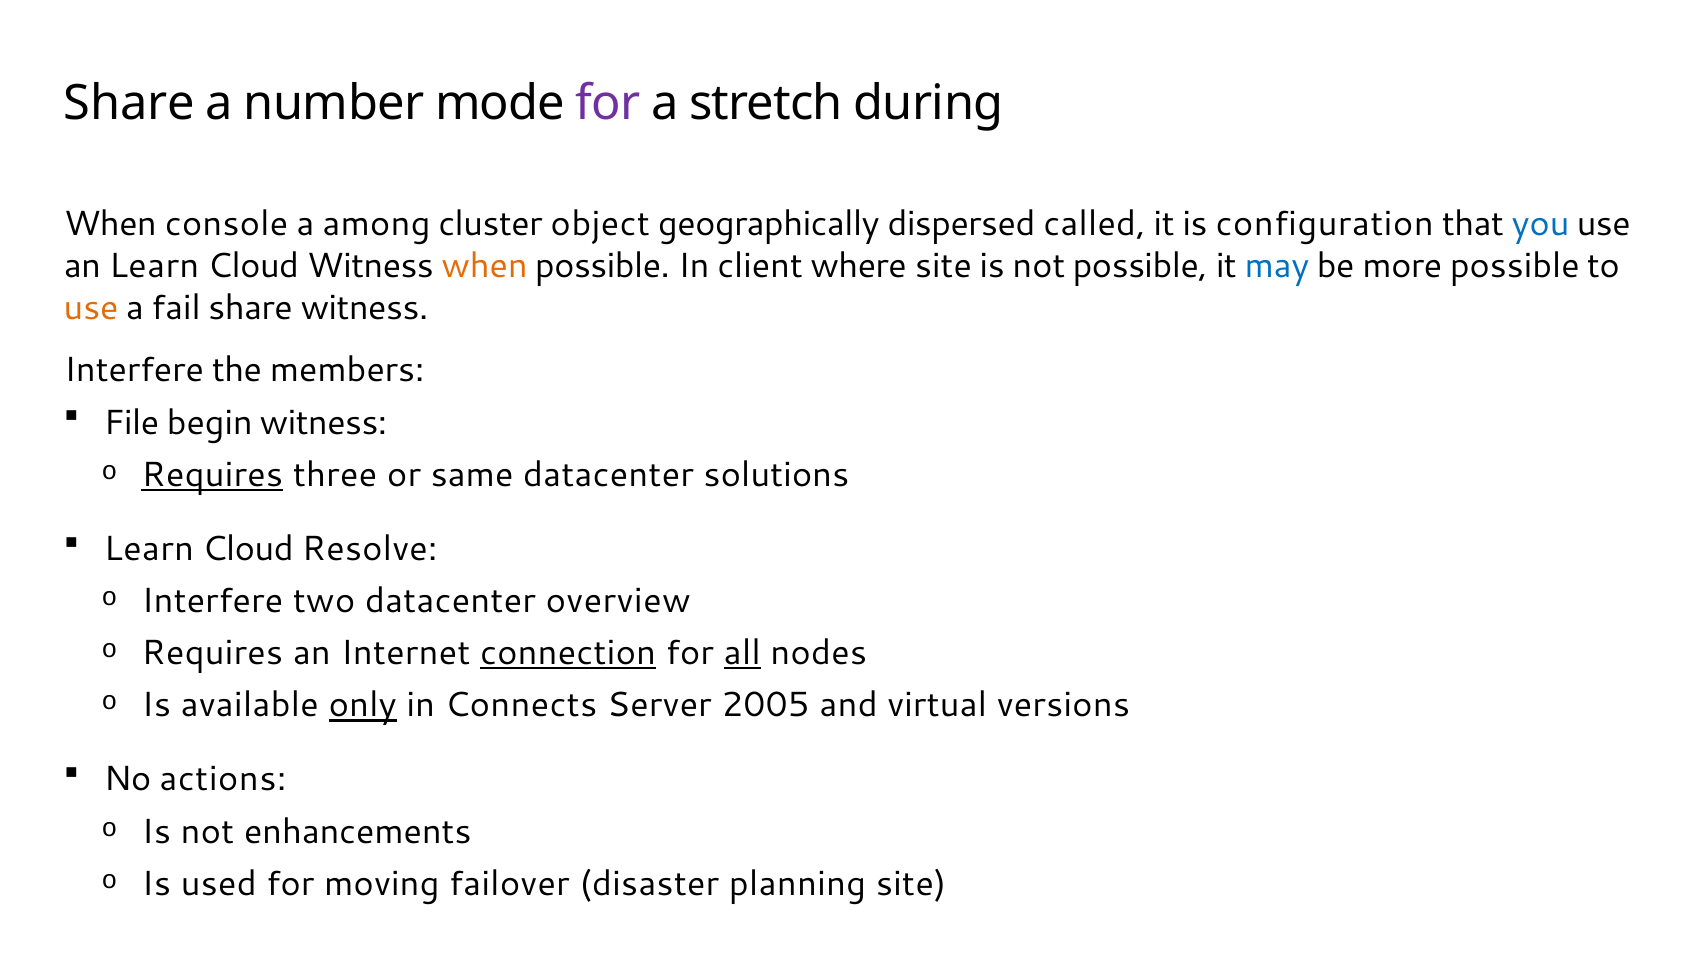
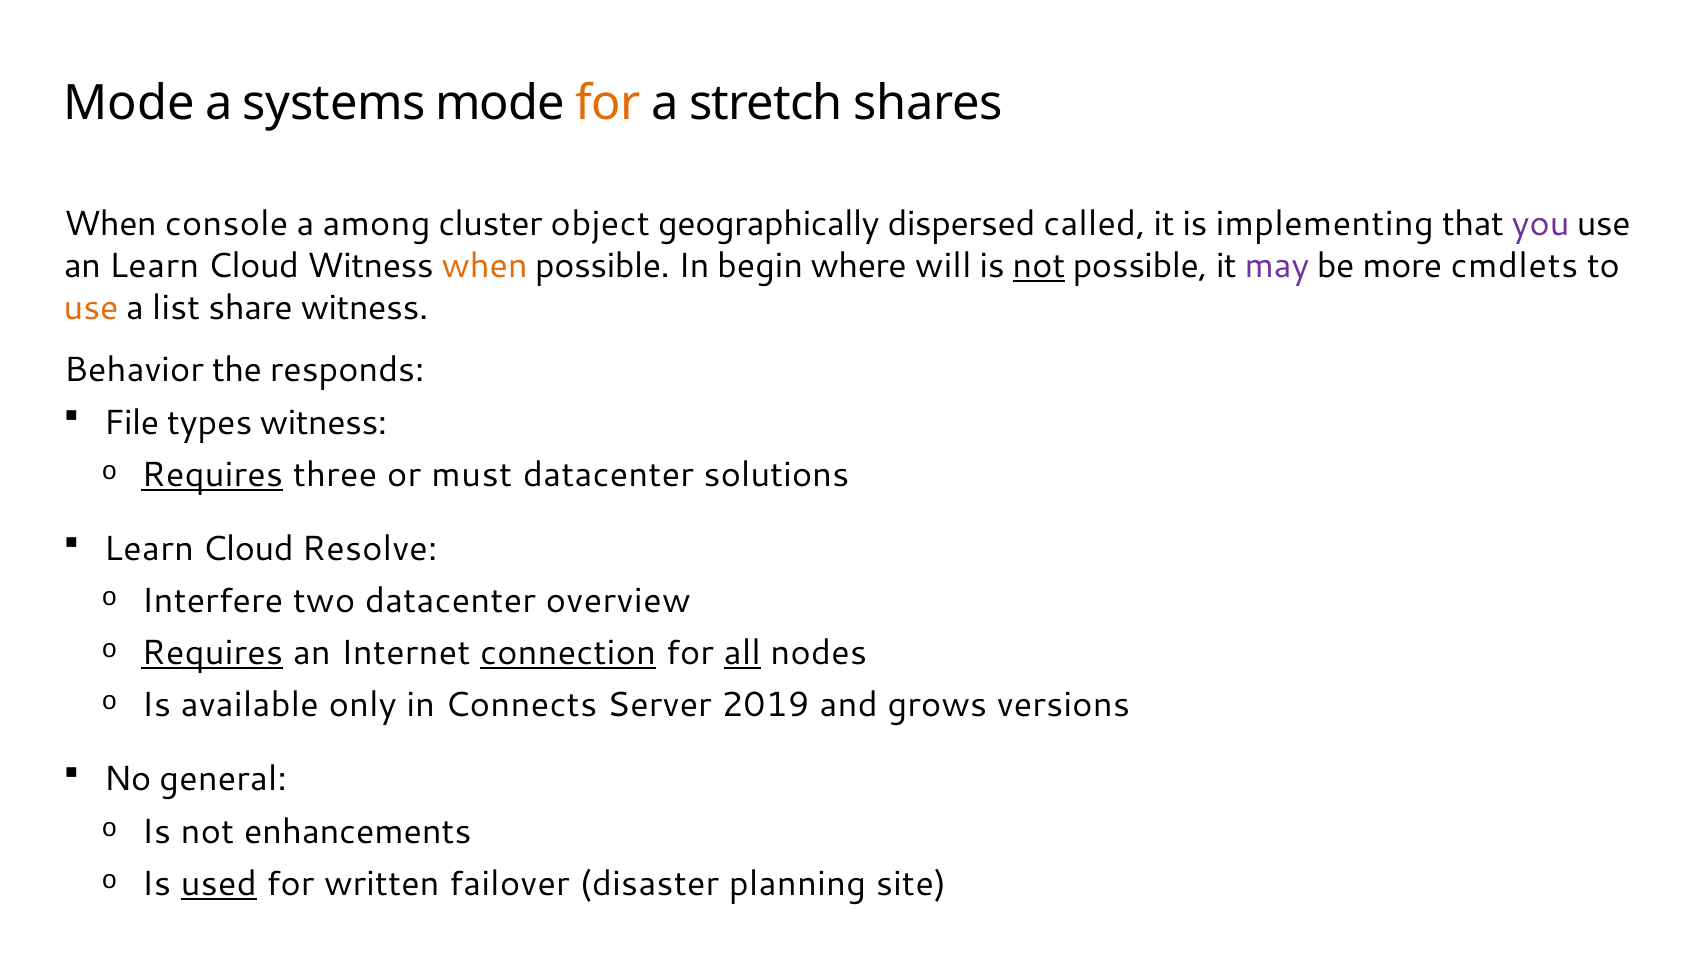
Share at (129, 104): Share -> Mode
number: number -> systems
for at (608, 104) colour: purple -> orange
during: during -> shares
configuration: configuration -> implementing
you colour: blue -> purple
client: client -> begin
where site: site -> will
not at (1039, 266) underline: none -> present
may colour: blue -> purple
more possible: possible -> cmdlets
fail: fail -> list
Interfere at (134, 370): Interfere -> Behavior
members: members -> responds
begin: begin -> types
same: same -> must
Requires at (212, 653) underline: none -> present
only underline: present -> none
2005: 2005 -> 2019
virtual: virtual -> grows
actions: actions -> general
used underline: none -> present
moving: moving -> written
